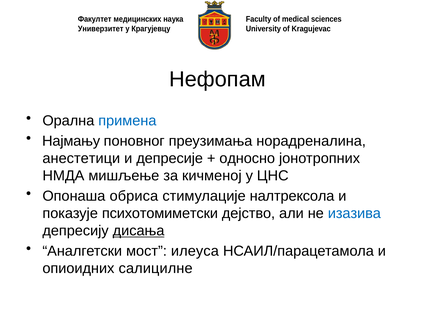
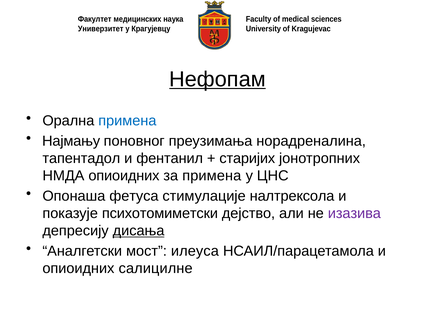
Нефопам underline: none -> present
анестетици: анестетици -> тапентадол
депресије: депресије -> фентанил
односно: односно -> старијих
НМДА мишљење: мишљење -> опиоидних
за кичменој: кичменој -> примена
обриса: обриса -> фетуса
изазива colour: blue -> purple
